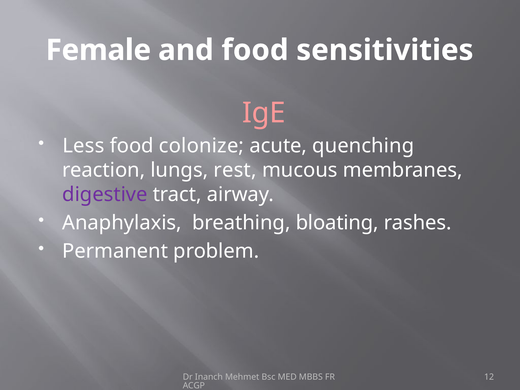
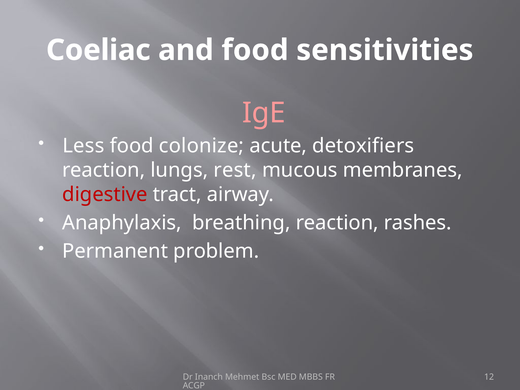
Female: Female -> Coeliac
quenching: quenching -> detoxifiers
digestive colour: purple -> red
breathing bloating: bloating -> reaction
